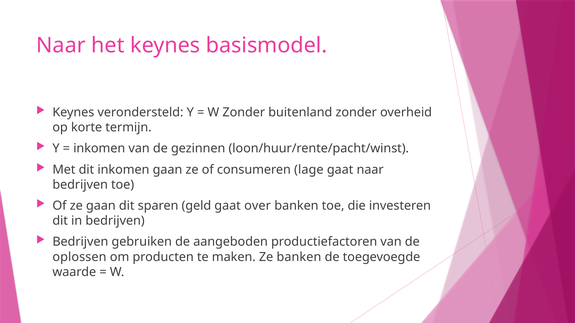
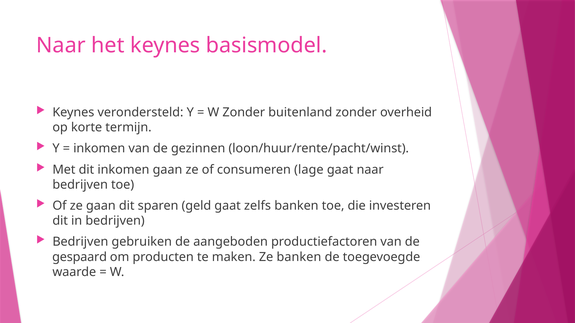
over: over -> zelfs
oplossen: oplossen -> gespaard
